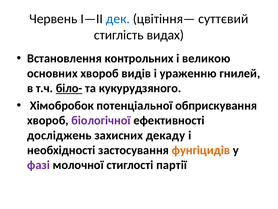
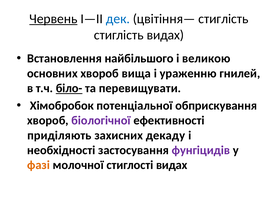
Червень underline: none -> present
цвітіння— суттєвий: суттєвий -> стиглість
контрольних: контрольних -> найбільшого
видів: видів -> вища
кукурудзяного: кукурудзяного -> перевищувати
досліджень: досліджень -> приділяють
фунгіцидів colour: orange -> purple
фазі colour: purple -> orange
стиглості партії: партії -> видах
